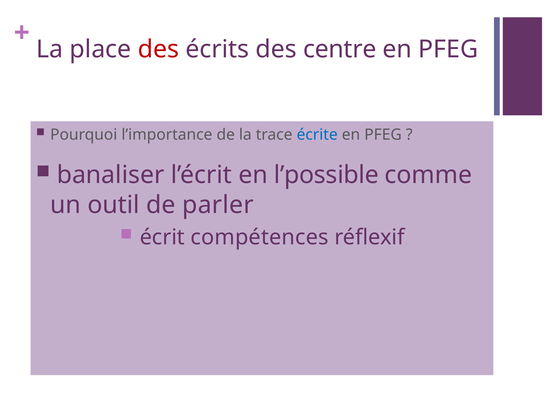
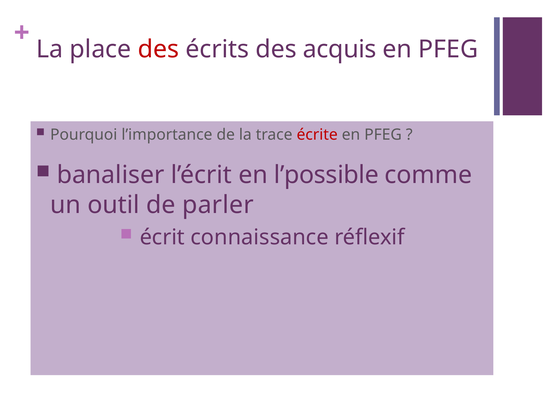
centre: centre -> acquis
écrite colour: blue -> red
compétences: compétences -> connaissance
